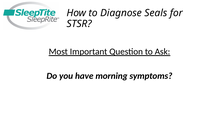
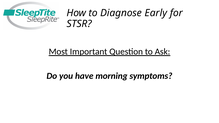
Seals: Seals -> Early
